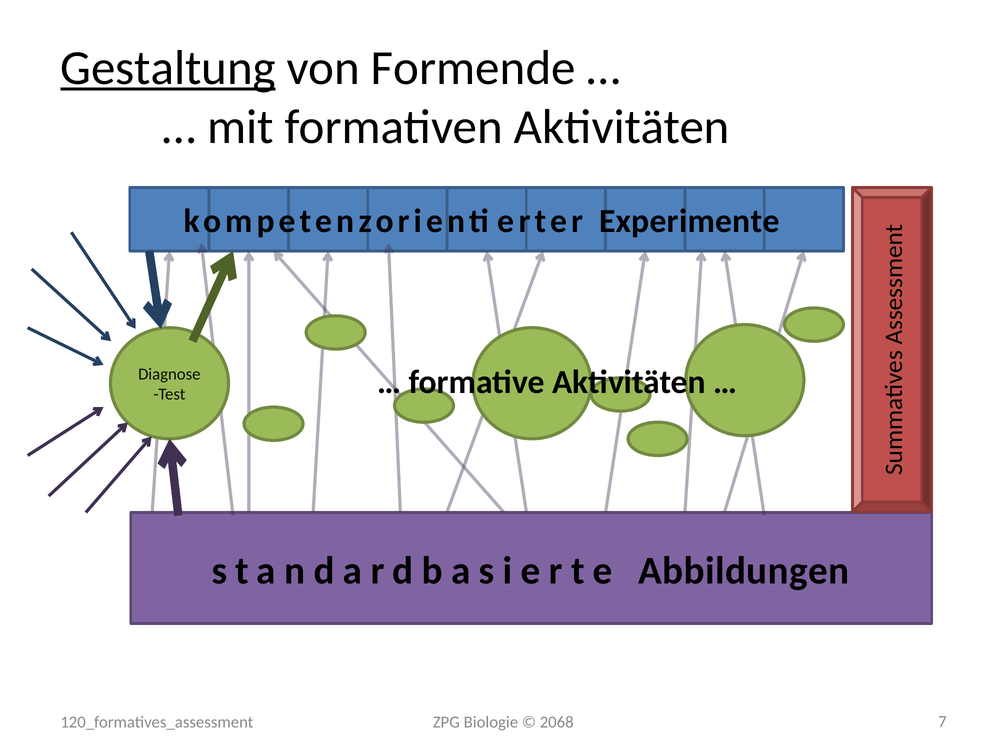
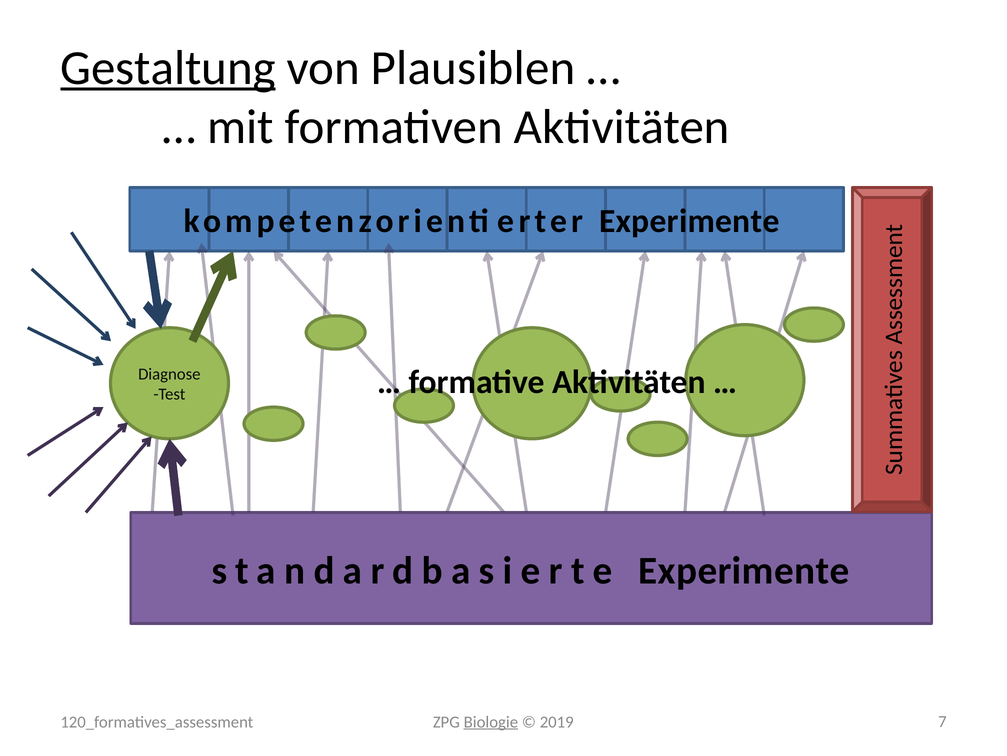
Formende: Formende -> Plausiblen
standardbasierte Abbildungen: Abbildungen -> Experimente
Biologie underline: none -> present
2068: 2068 -> 2019
